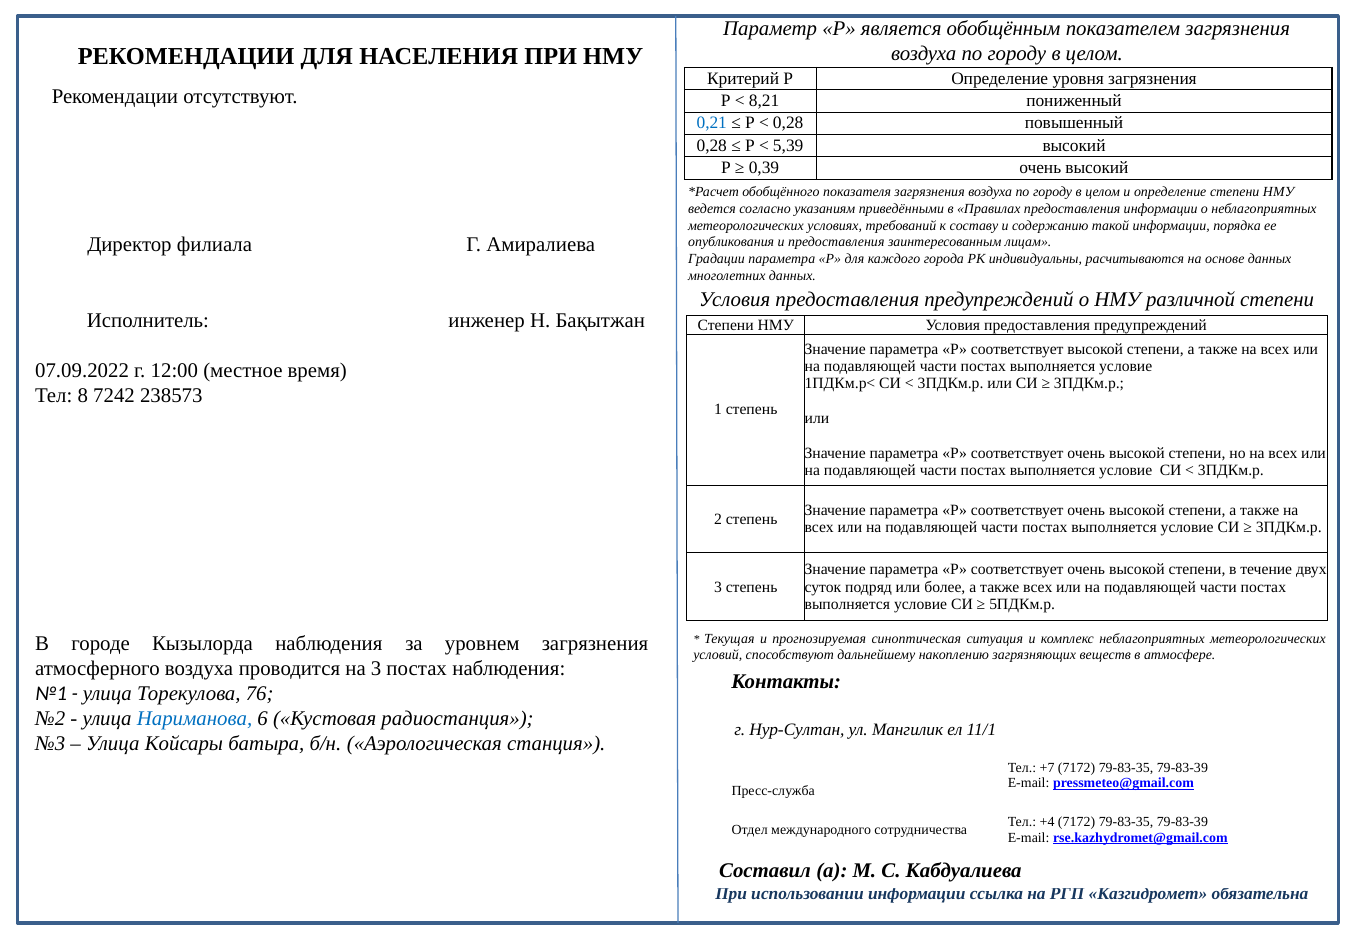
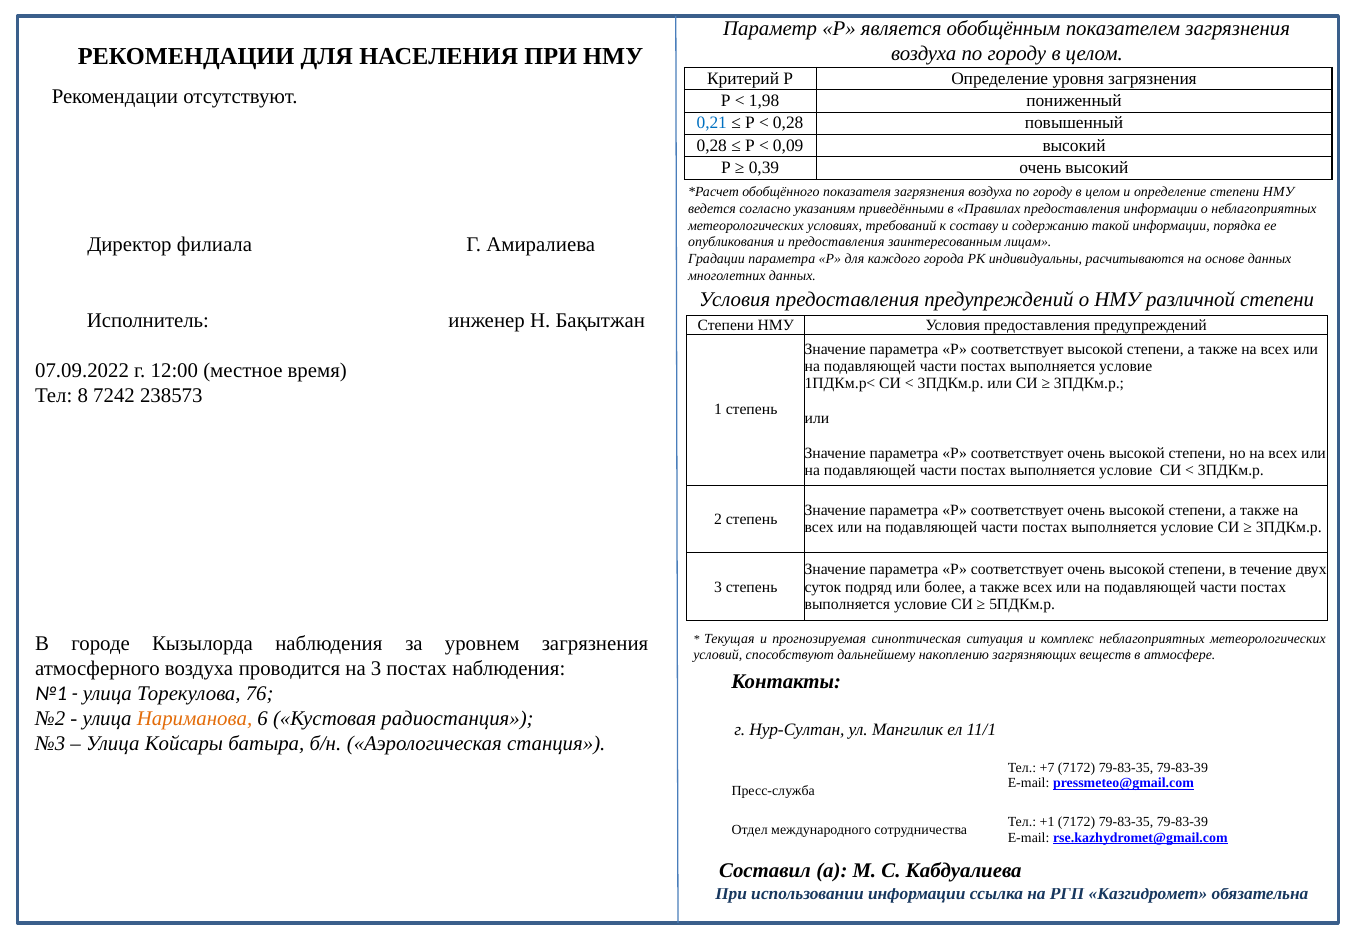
8,21: 8,21 -> 1,98
5,39: 5,39 -> 0,09
Нариманова colour: blue -> orange
+4: +4 -> +1
